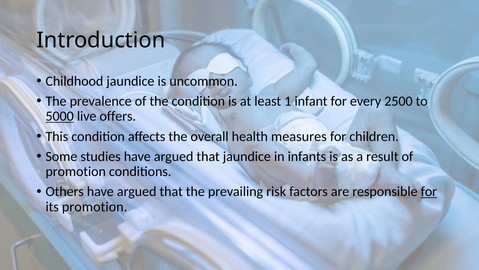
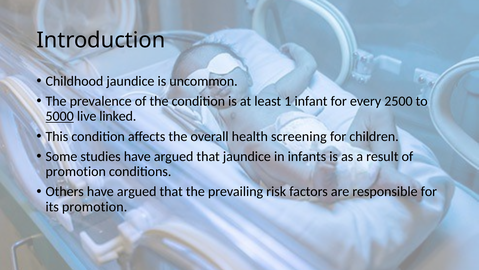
offers: offers -> linked
measures: measures -> screening
for at (429, 191) underline: present -> none
